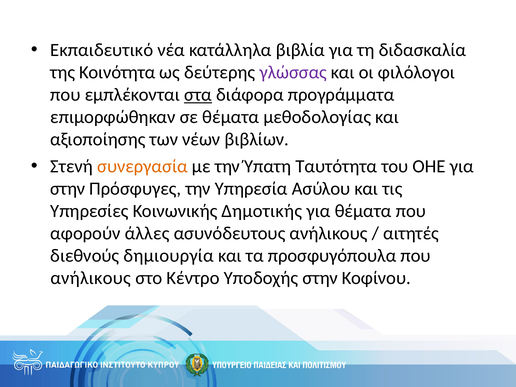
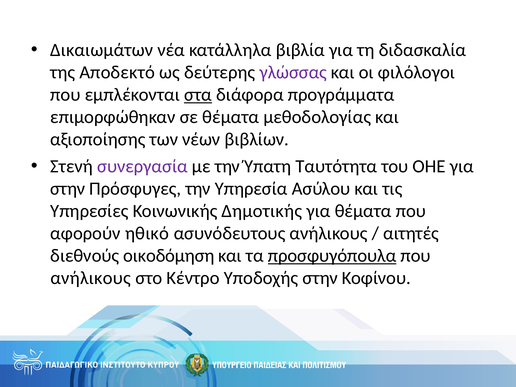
Εκπαιδευτικό: Εκπαιδευτικό -> Δικαιωμάτων
Κοινότητα: Κοινότητα -> Αποδεκτό
συνεργασία colour: orange -> purple
άλλες: άλλες -> ηθικό
δημιουργία: δημιουργία -> οικοδόμηση
προσφυγόπουλα underline: none -> present
